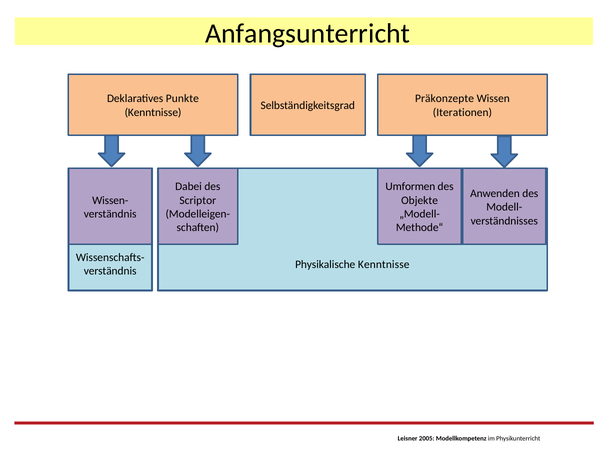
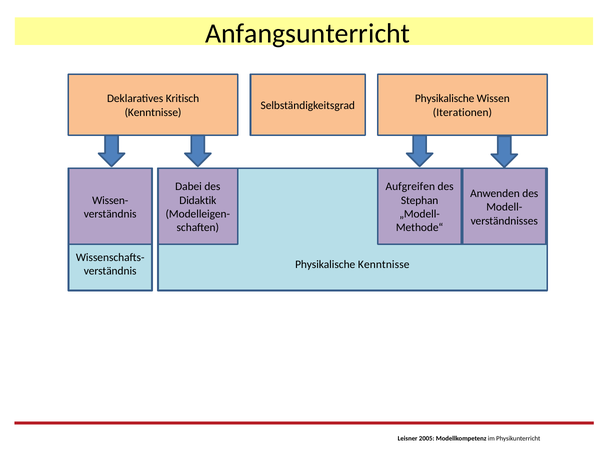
Punkte: Punkte -> Kritisch
Präkonzepte at (445, 99): Präkonzepte -> Physikalische
Umformen: Umformen -> Aufgreifen
Scriptor: Scriptor -> Didaktik
Objekte: Objekte -> Stephan
